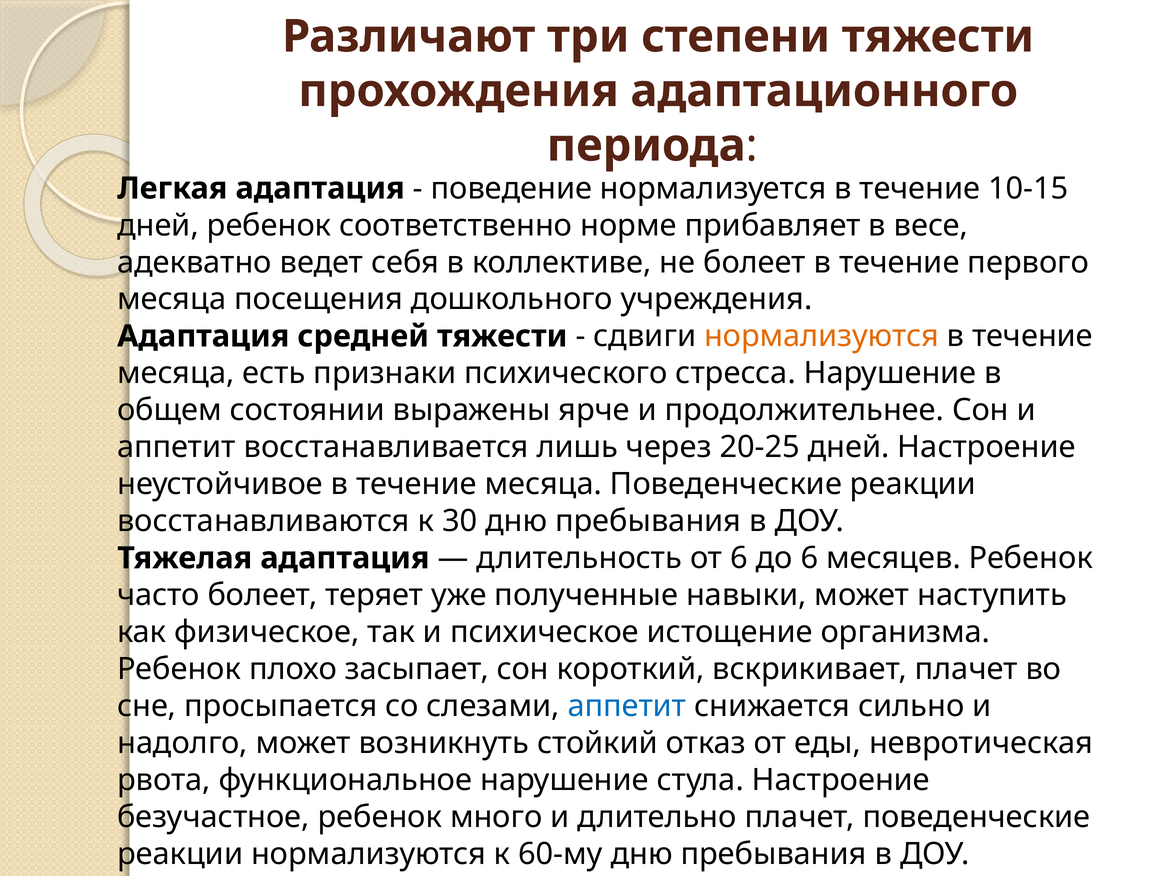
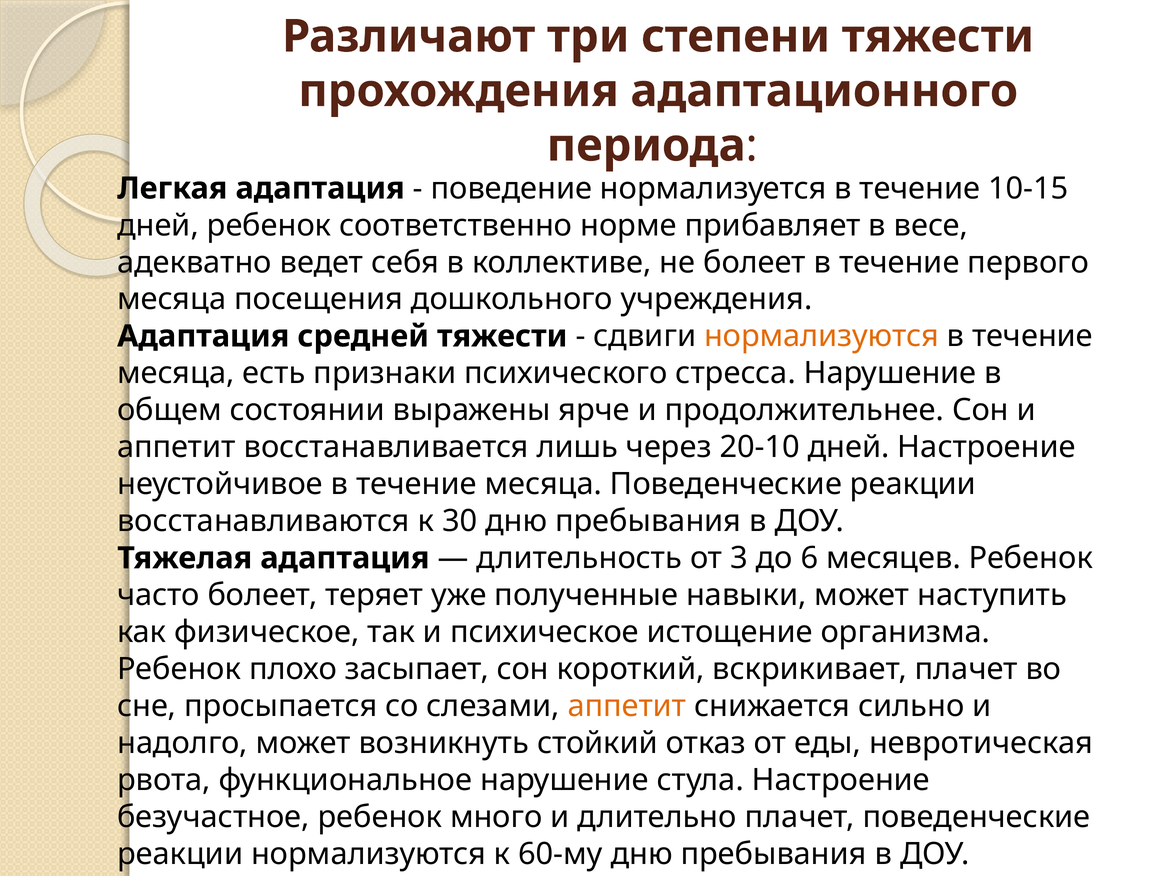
20-25: 20-25 -> 20-10
от 6: 6 -> 3
аппетит at (627, 706) colour: blue -> orange
